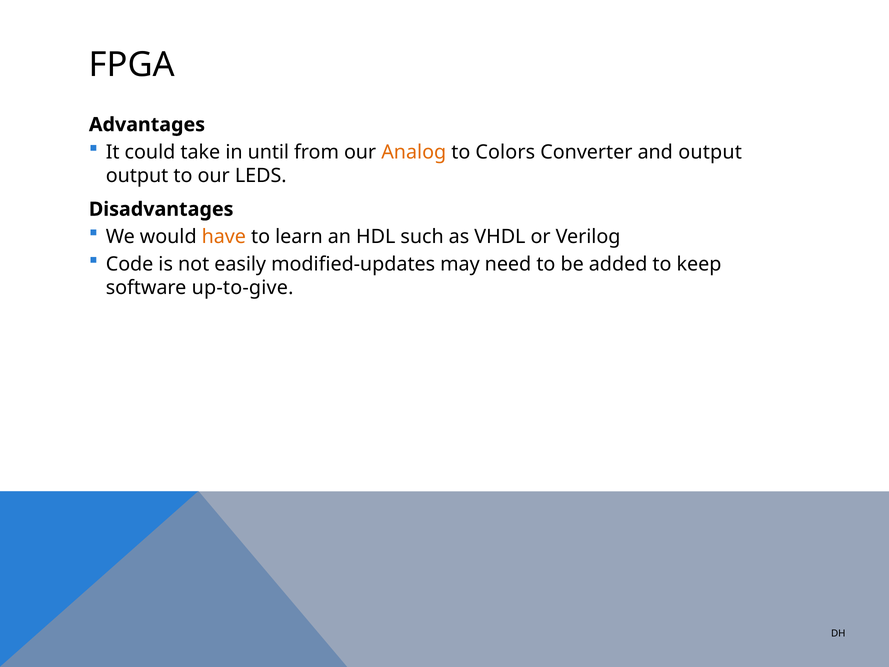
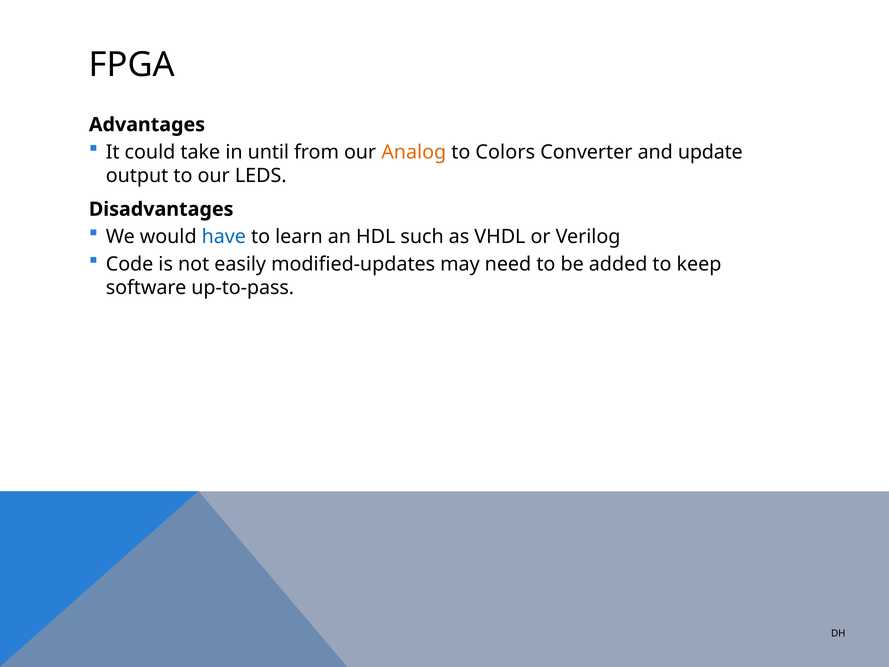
and output: output -> update
have colour: orange -> blue
up-to-give: up-to-give -> up-to-pass
